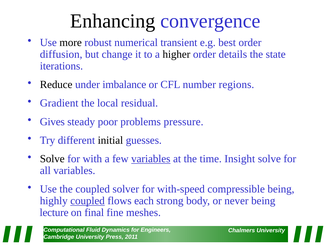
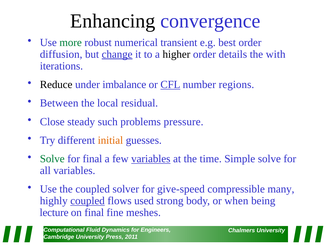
more colour: black -> green
change underline: none -> present
state: state -> with
CFL underline: none -> present
Gradient: Gradient -> Between
Gives: Gives -> Close
poor: poor -> such
initial colour: black -> orange
Solve at (52, 158) colour: black -> green
for with: with -> final
Insight: Insight -> Simple
with-speed: with-speed -> give-speed
compressible being: being -> many
each: each -> used
never: never -> when
